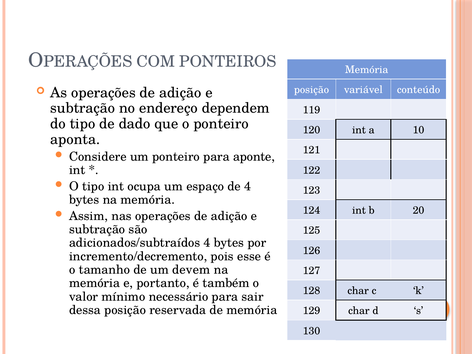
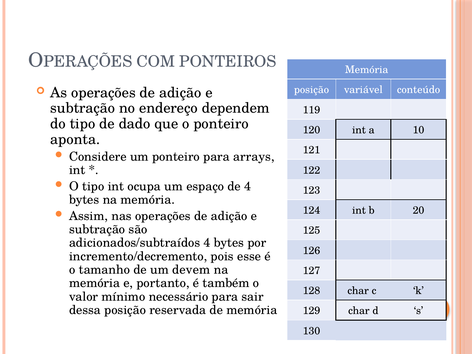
aponte: aponte -> arrays
